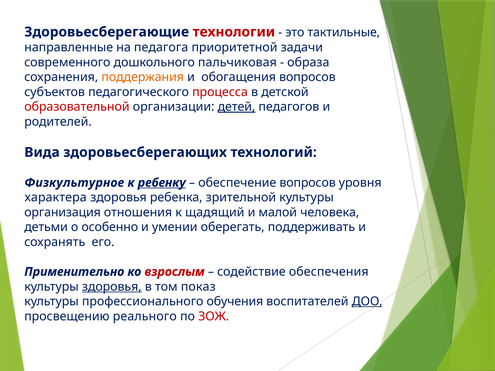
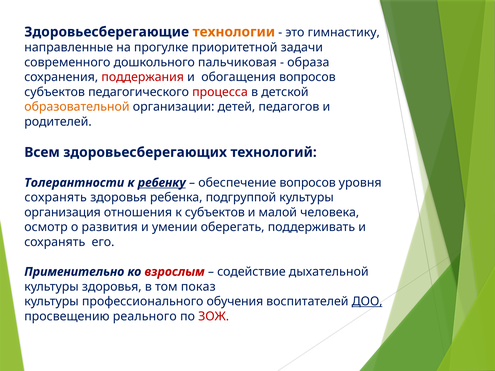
технологии colour: red -> orange
тактильные: тактильные -> гимнастику
педагога: педагога -> прогулке
поддержания colour: orange -> red
образовательной colour: red -> orange
детей underline: present -> none
Вида: Вида -> Всем
Физкультурное: Физкультурное -> Толерантности
характера at (56, 198): характера -> сохранять
зрительной: зрительной -> подгруппой
к щадящий: щадящий -> субъектов
детьми: детьми -> осмотр
особенно: особенно -> развития
обеспечения: обеспечения -> дыхательной
здоровья at (112, 287) underline: present -> none
